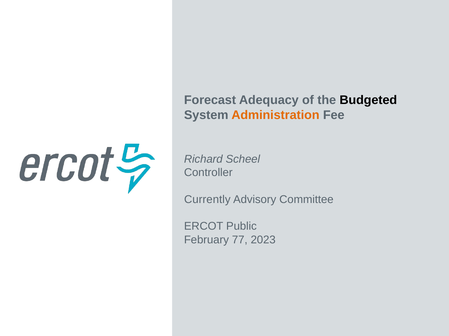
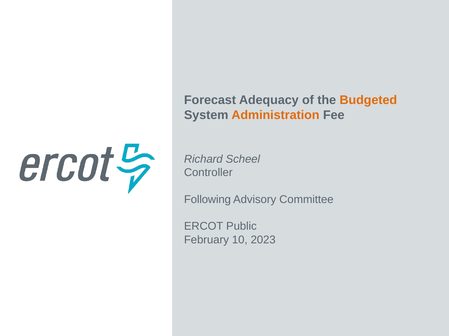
Budgeted colour: black -> orange
Currently: Currently -> Following
77: 77 -> 10
